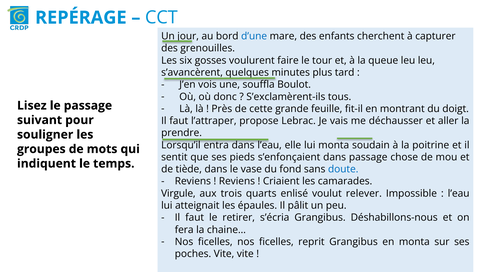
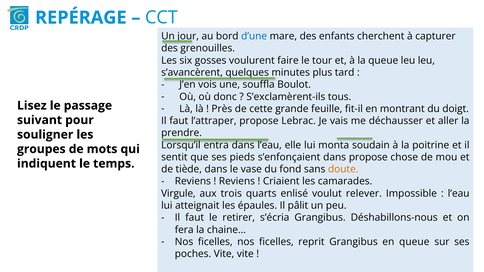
dans passage: passage -> propose
doute colour: blue -> orange
en monta: monta -> queue
